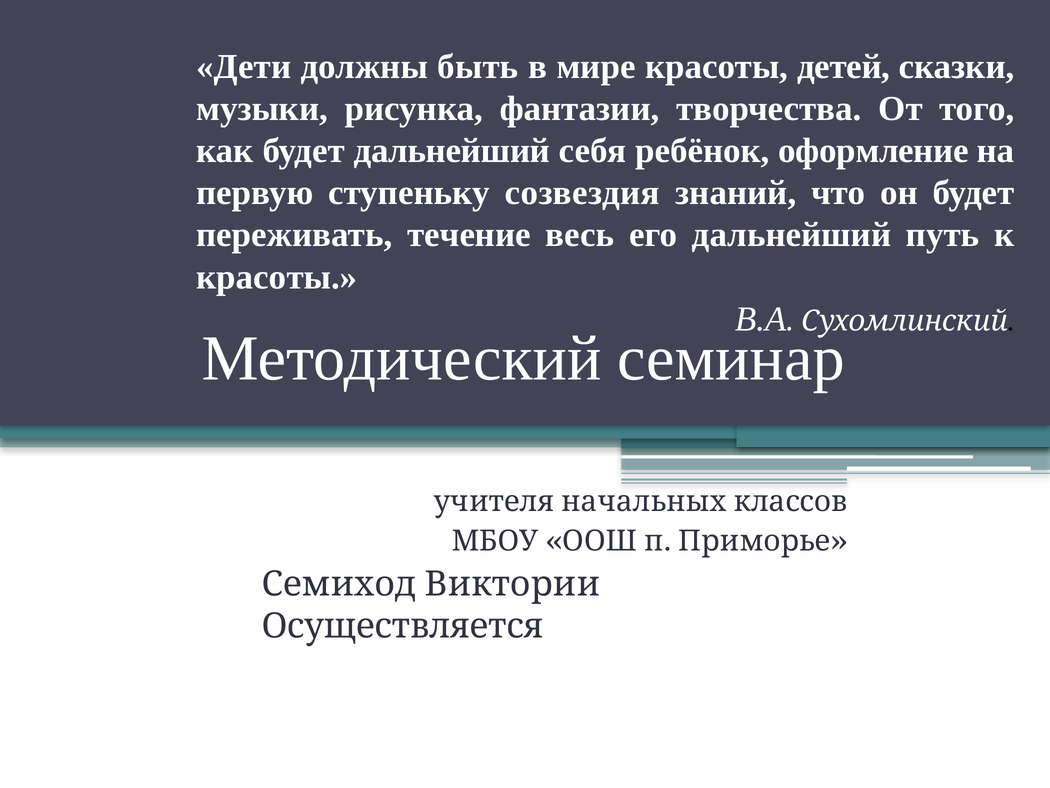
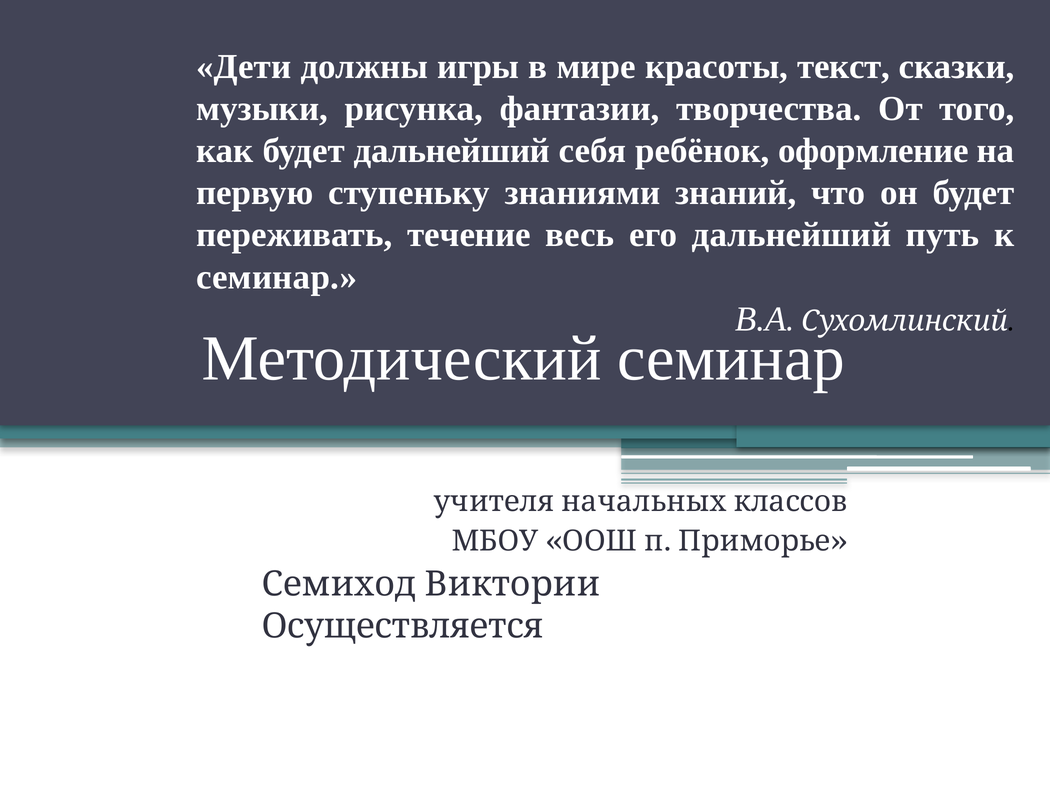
быть: быть -> игры
детей: детей -> текст
созвездия: созвездия -> знаниями
красоты at (277, 277): красоты -> семинар
